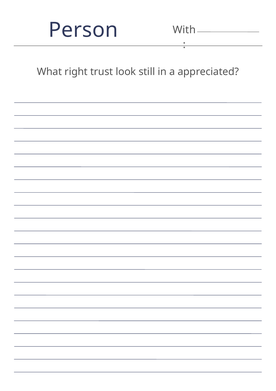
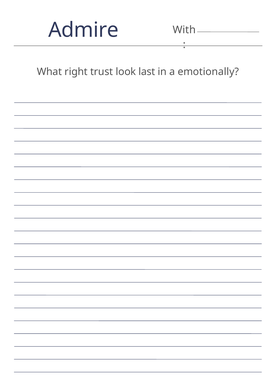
Person: Person -> Admire
still: still -> last
appreciated: appreciated -> emotionally
